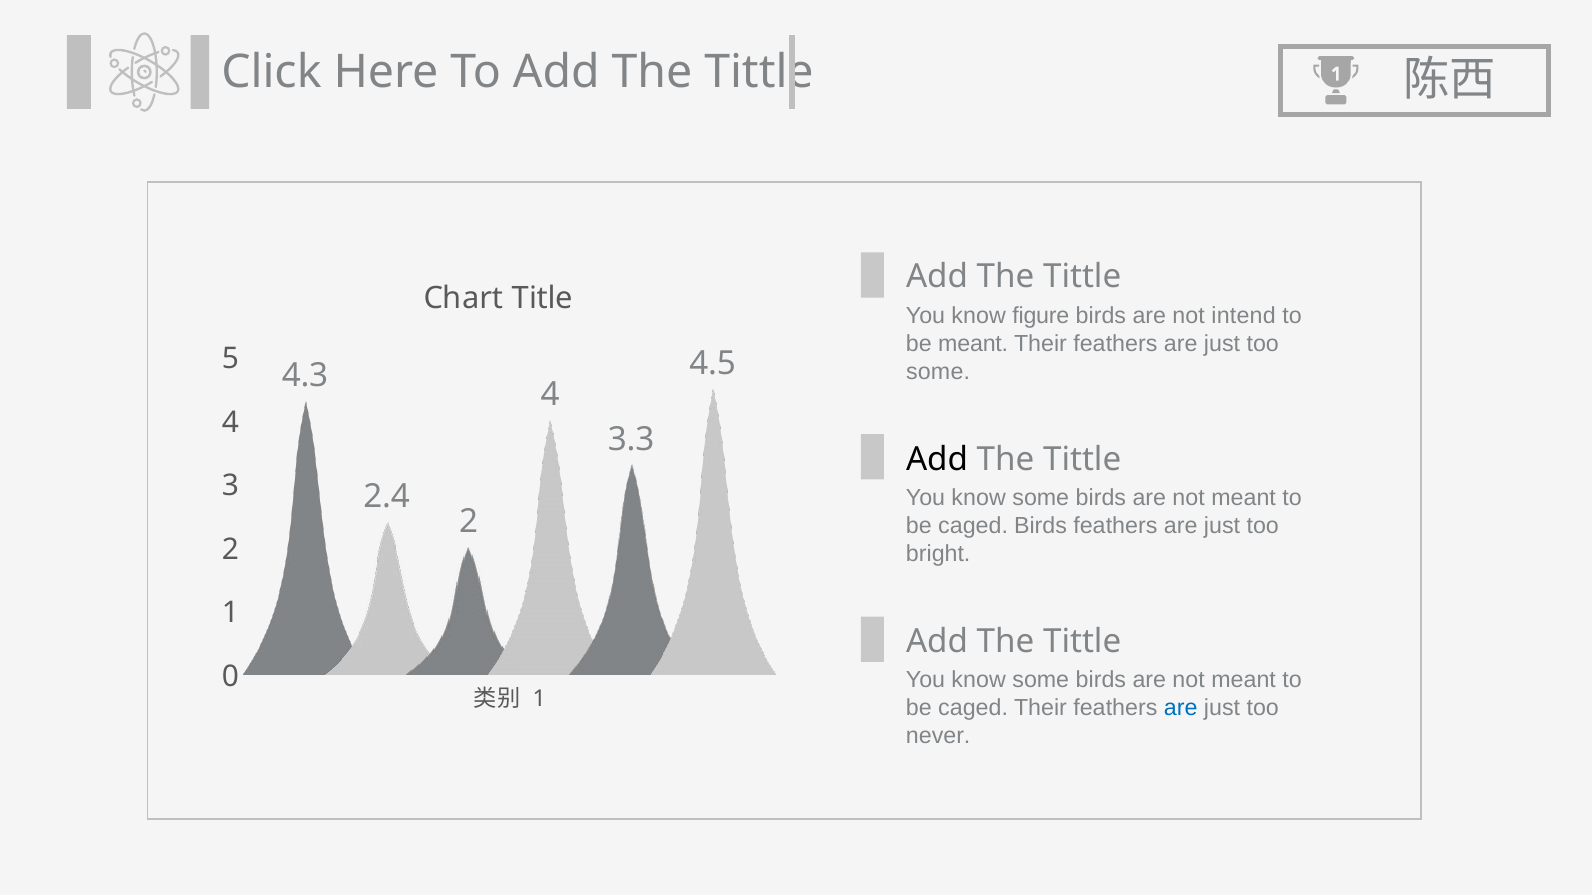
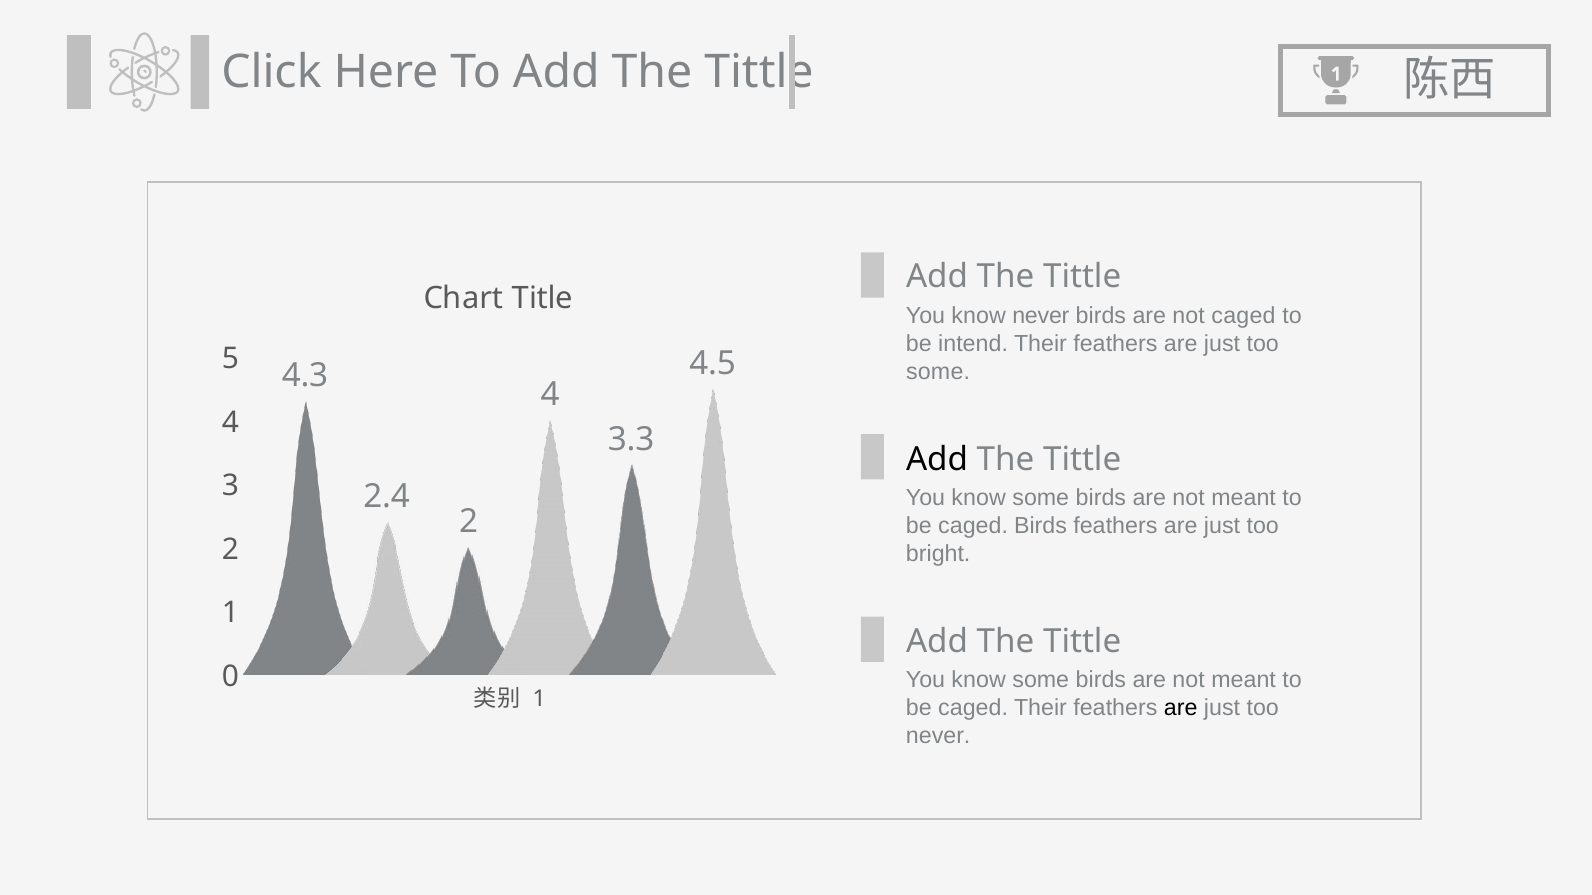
know figure: figure -> never
not intend: intend -> caged
be meant: meant -> intend
are at (1181, 708) colour: blue -> black
